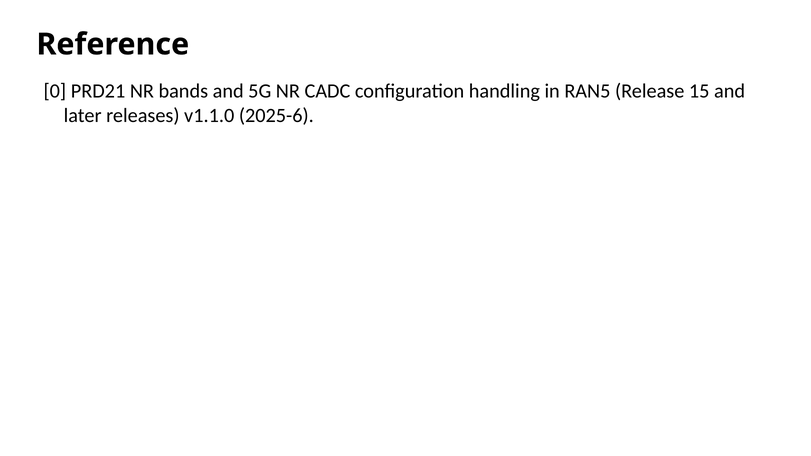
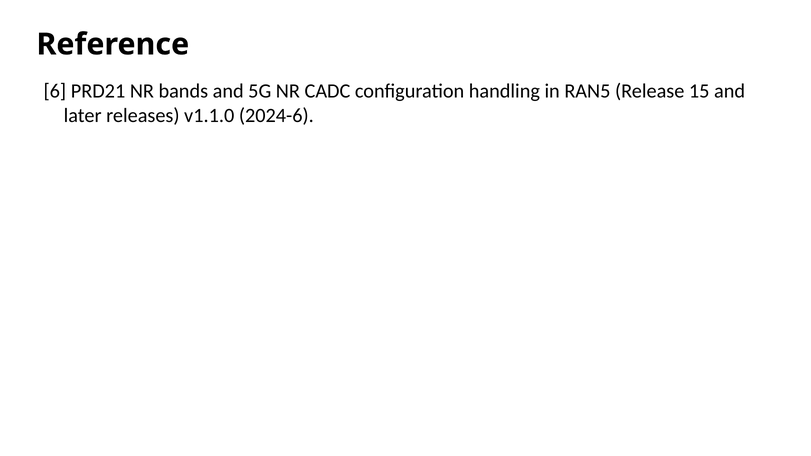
0: 0 -> 6
2025-6: 2025-6 -> 2024-6
